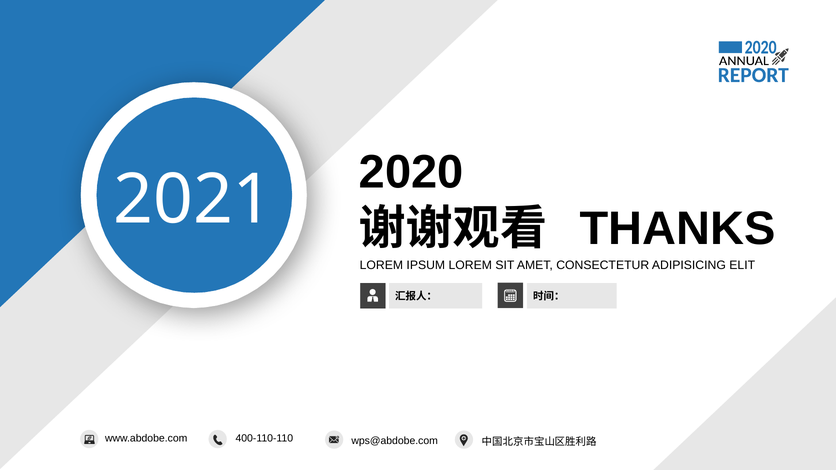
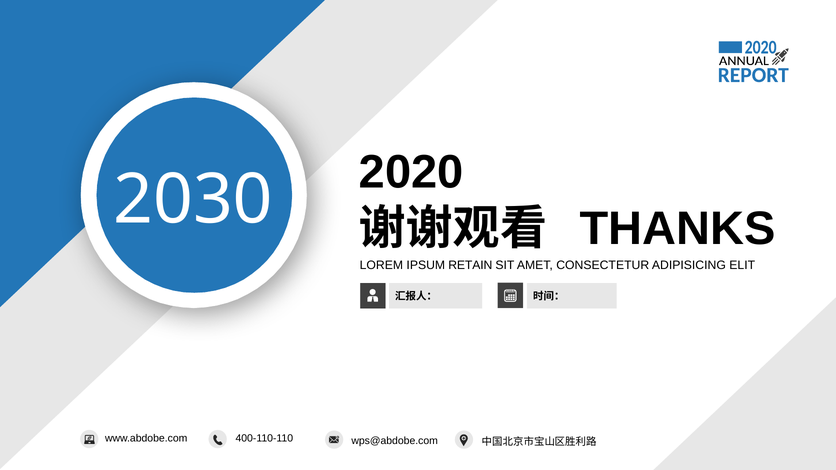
2021: 2021 -> 2030
IPSUM LOREM: LOREM -> RETAIN
